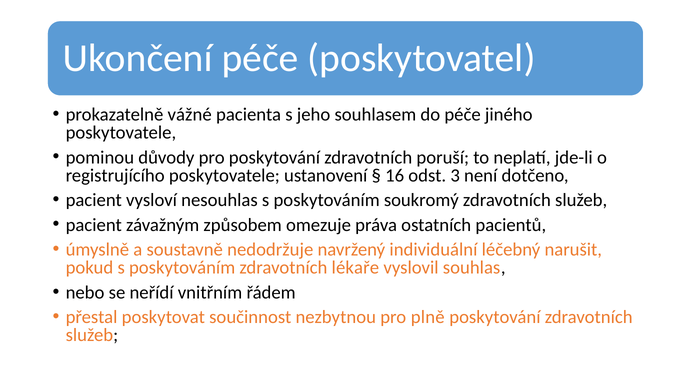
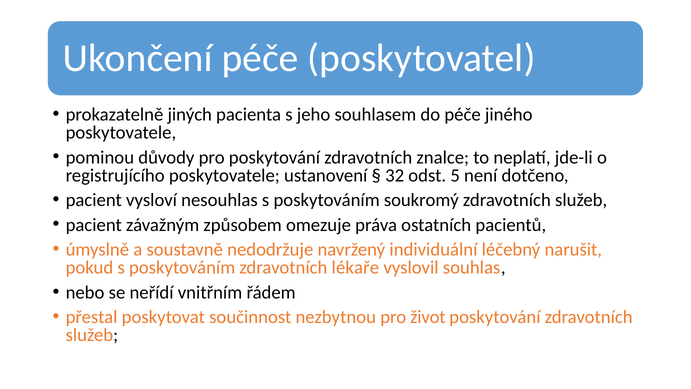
vážné: vážné -> jiných
poruší: poruší -> znalce
16: 16 -> 32
3: 3 -> 5
plně: plně -> život
